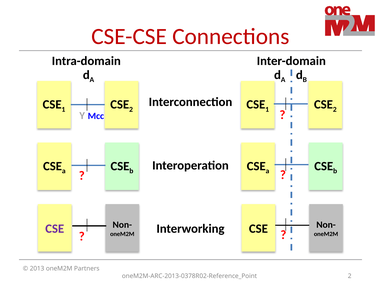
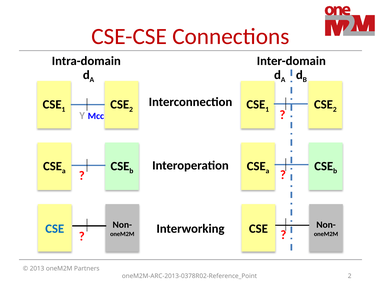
CSE at (55, 229) colour: purple -> blue
